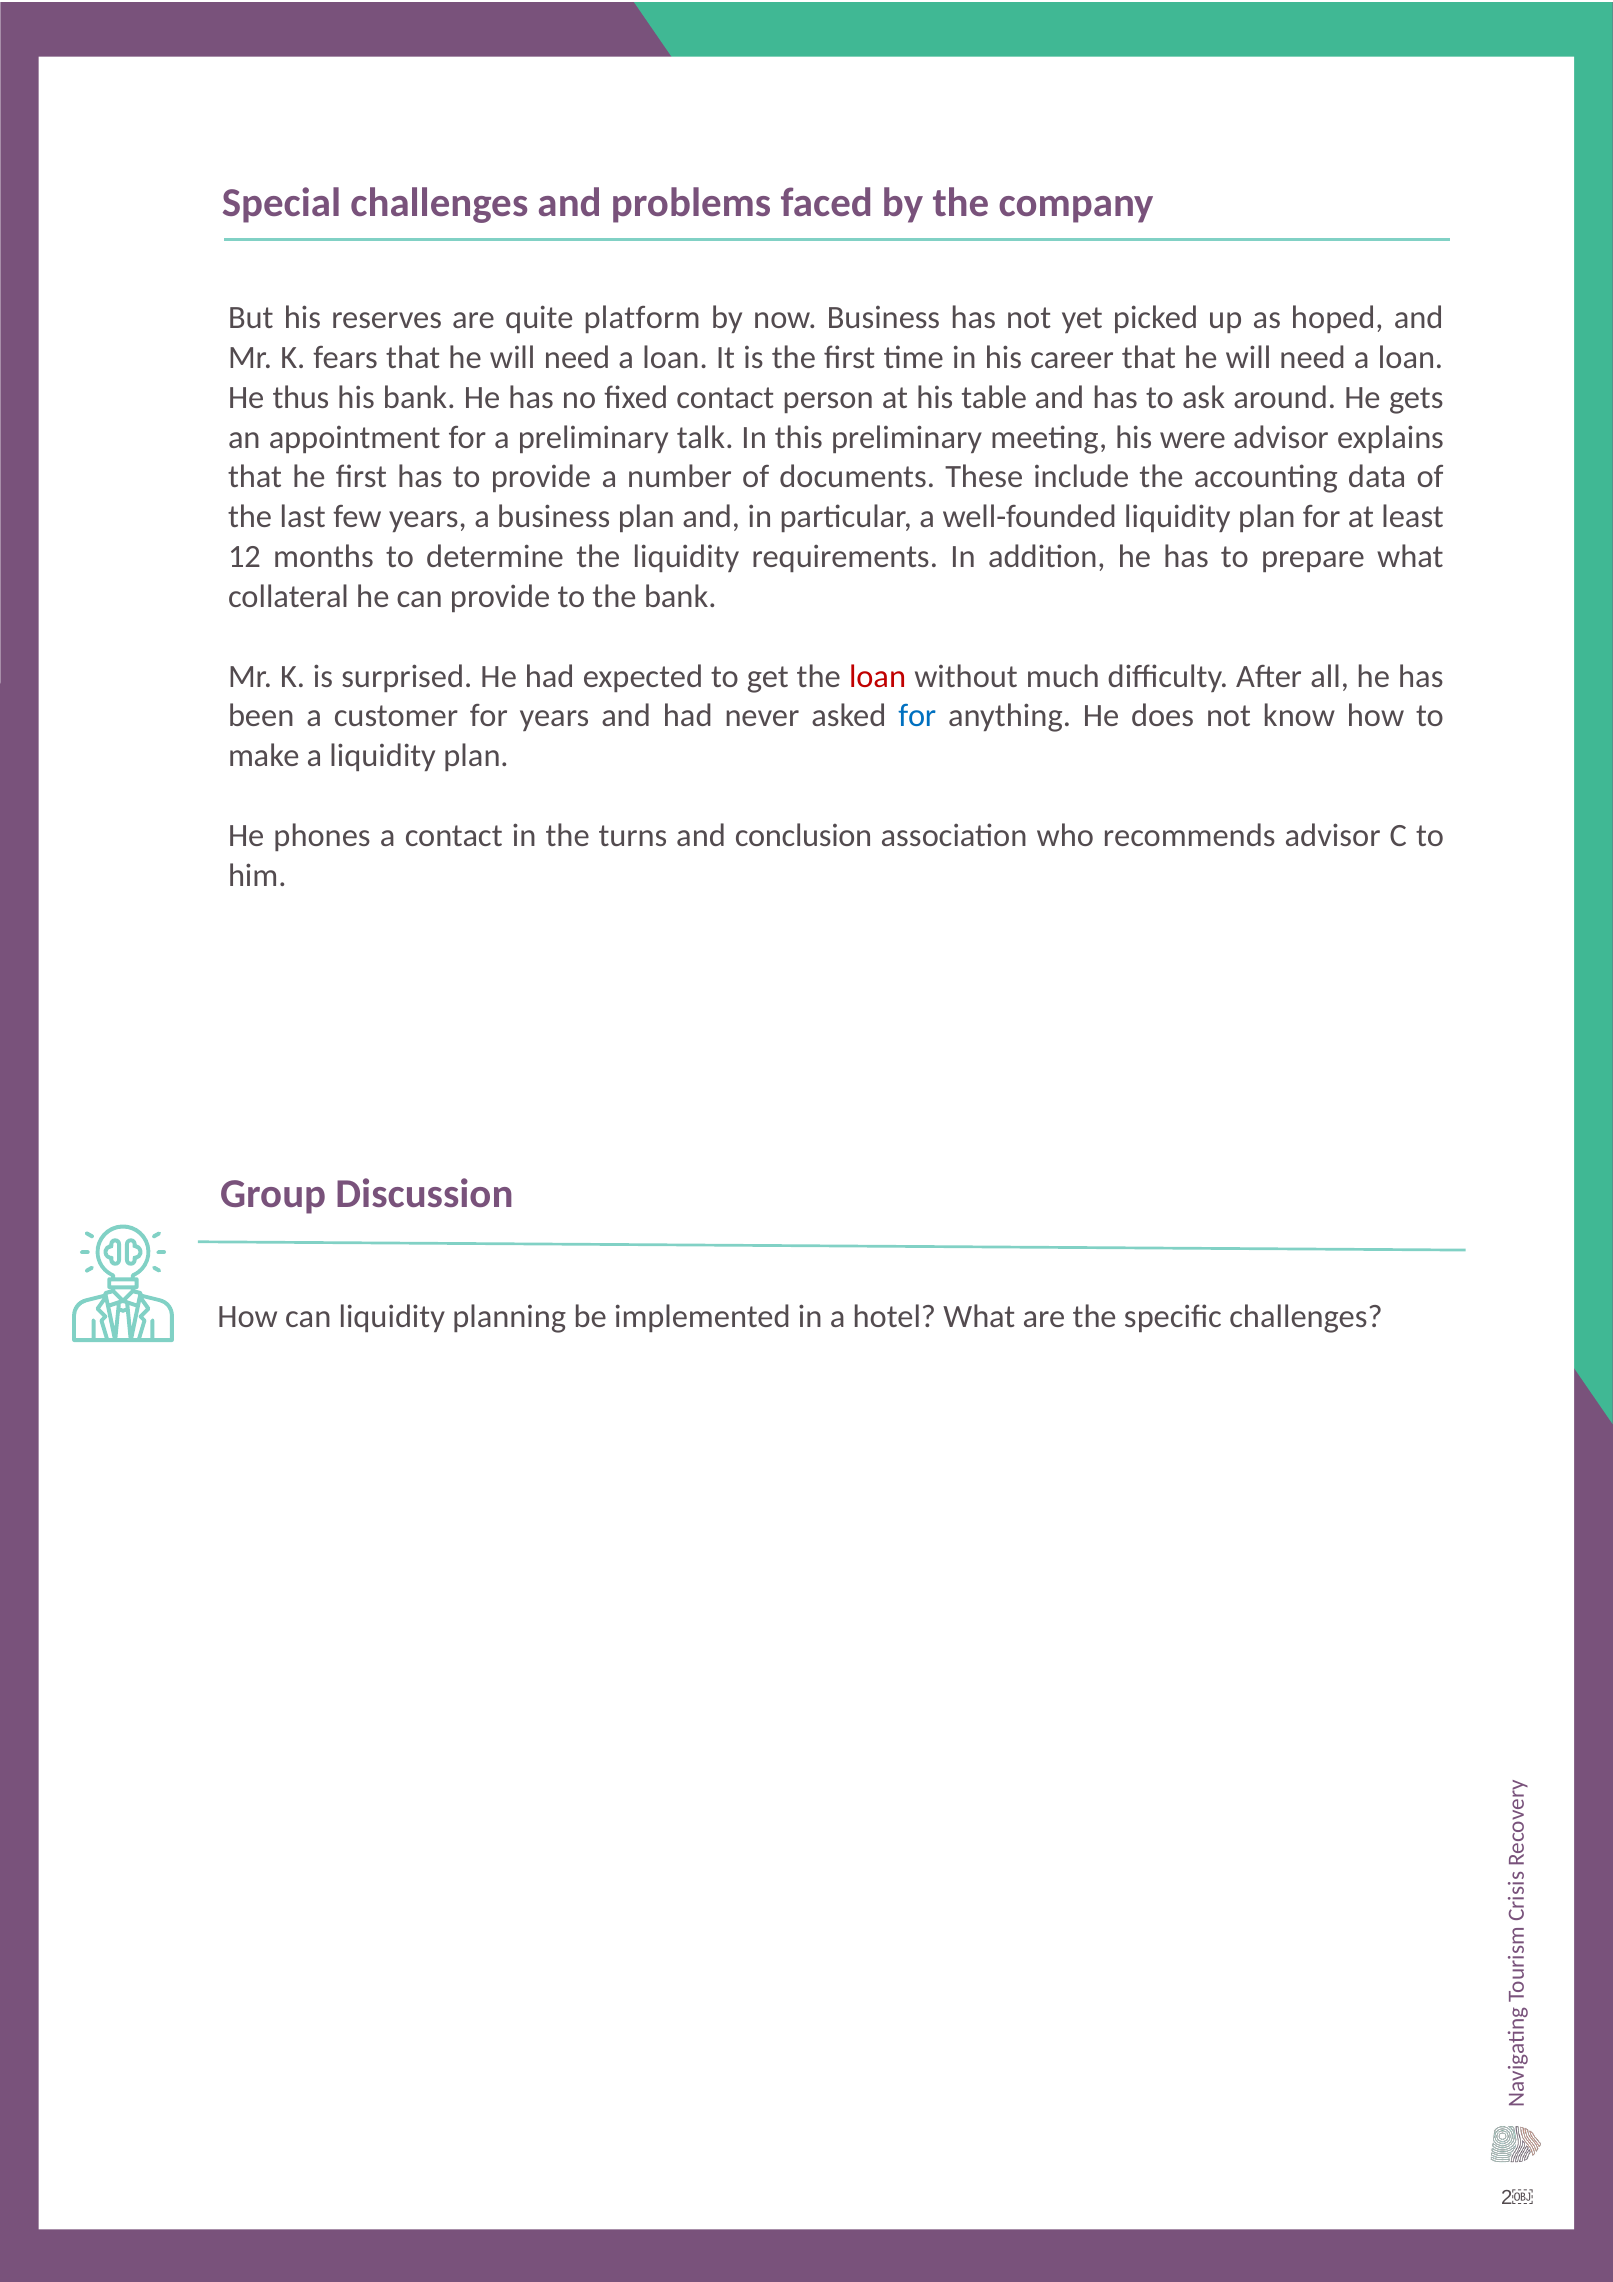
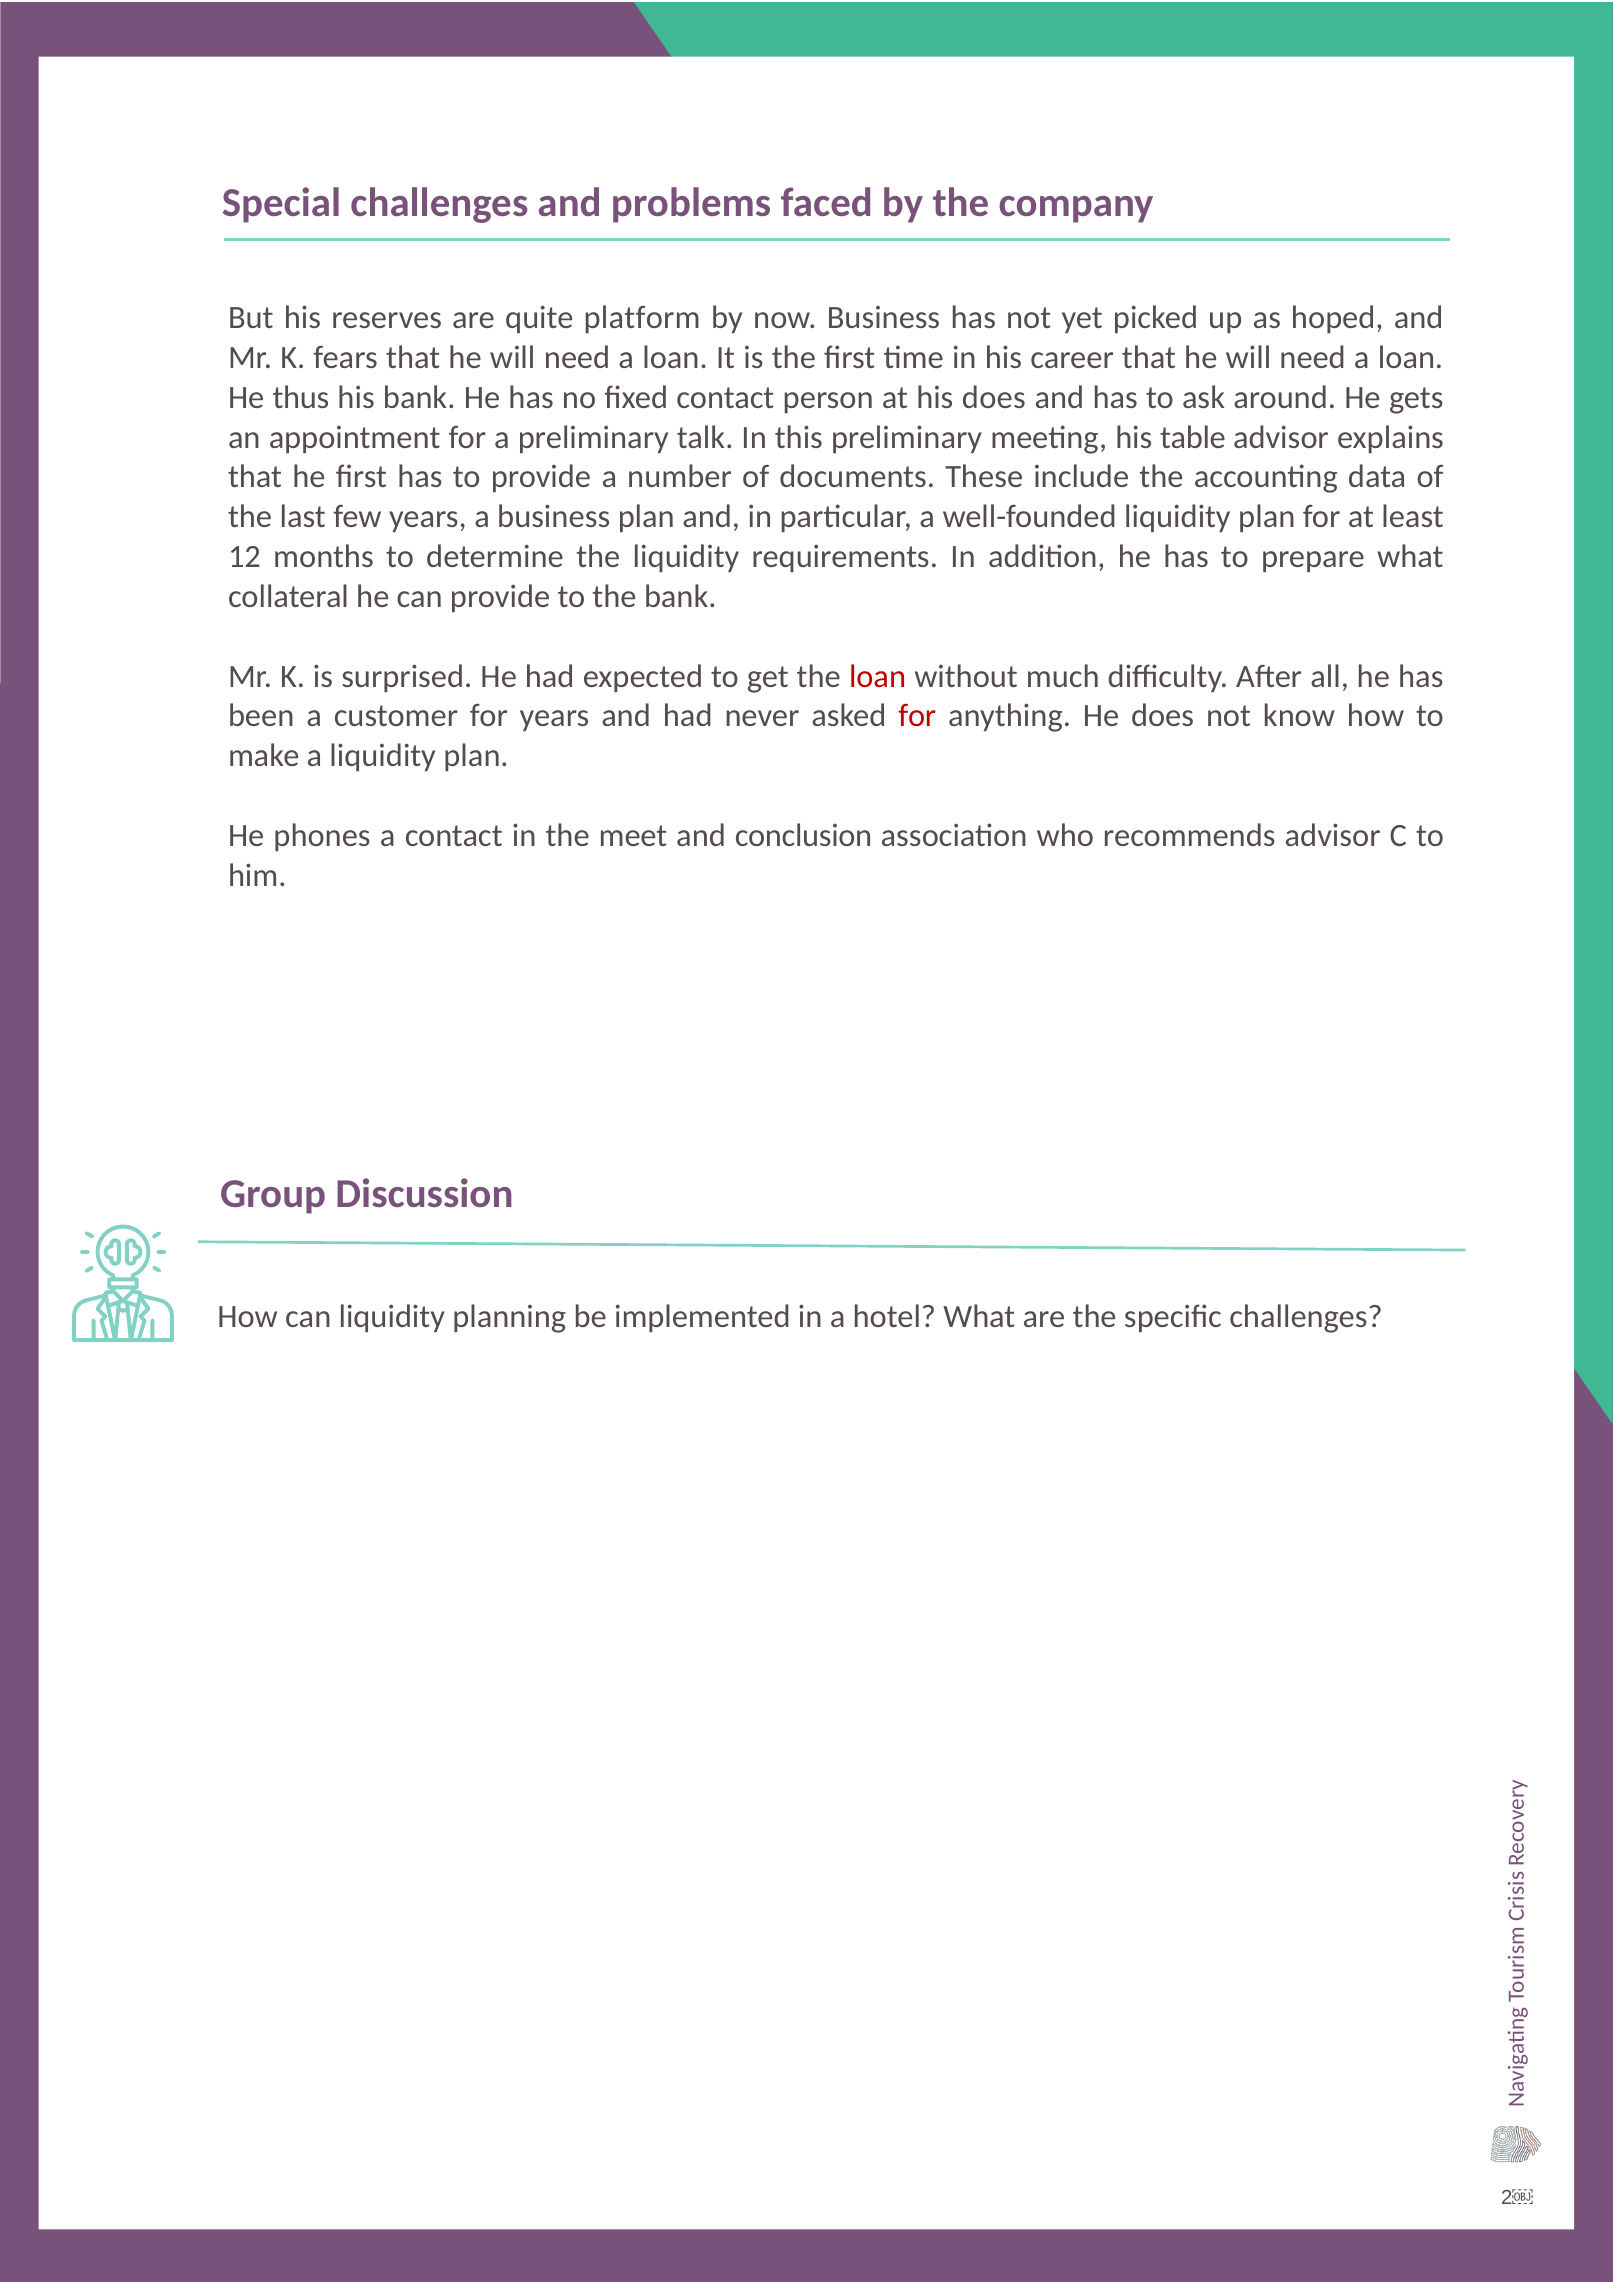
his table: table -> does
were: were -> table
for at (917, 716) colour: blue -> red
turns: turns -> meet
